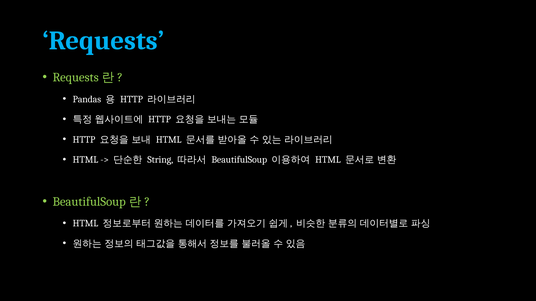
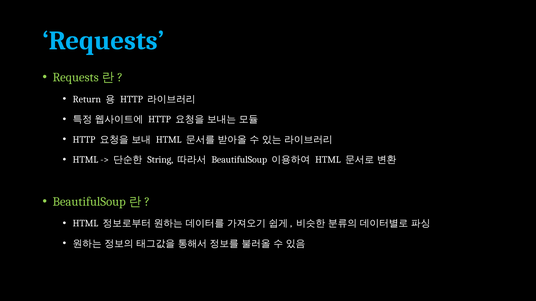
Pandas: Pandas -> Return
